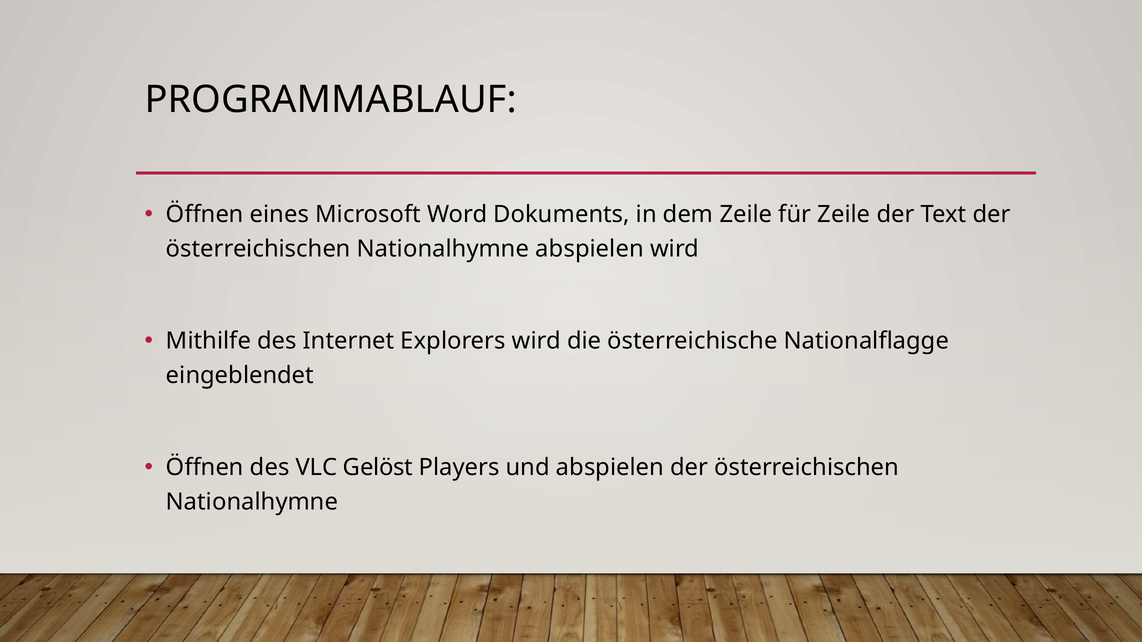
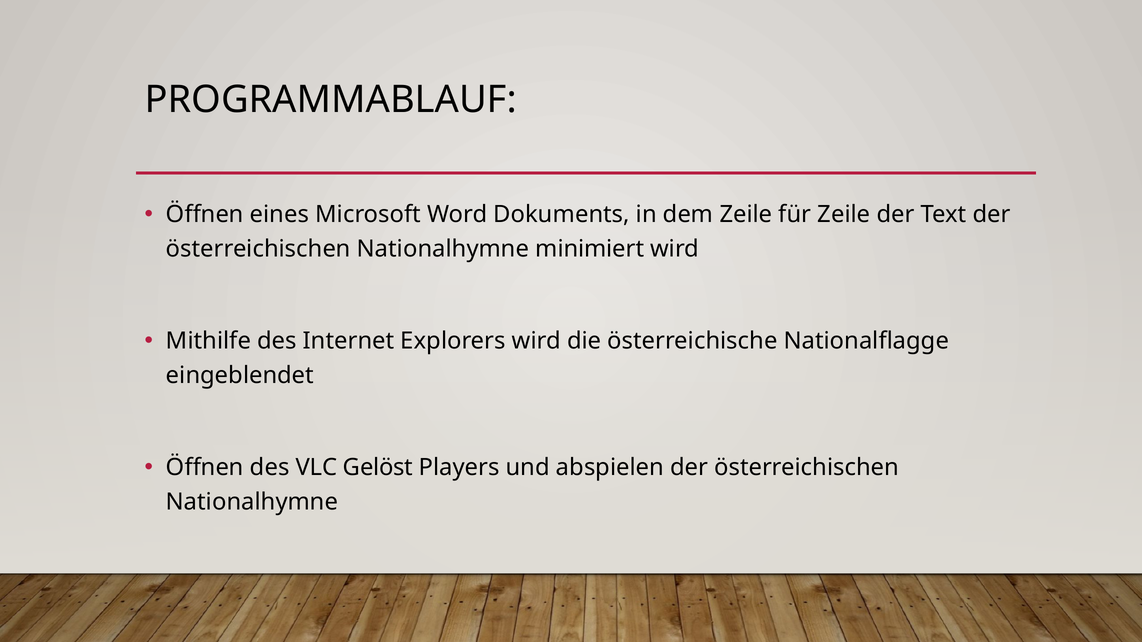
Nationalhymne abspielen: abspielen -> minimiert
